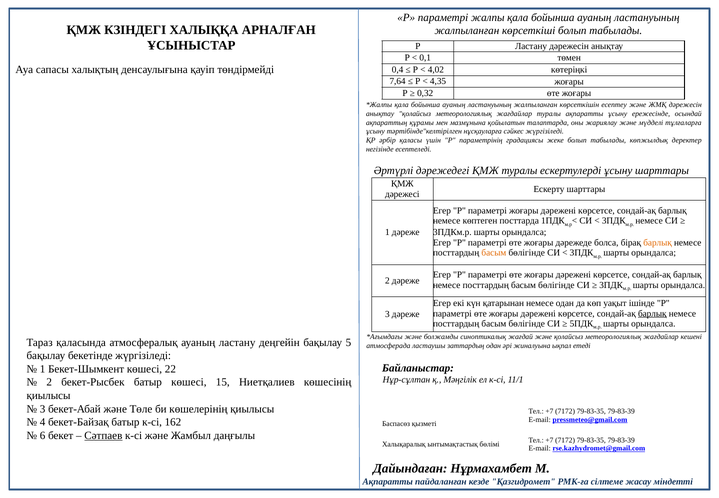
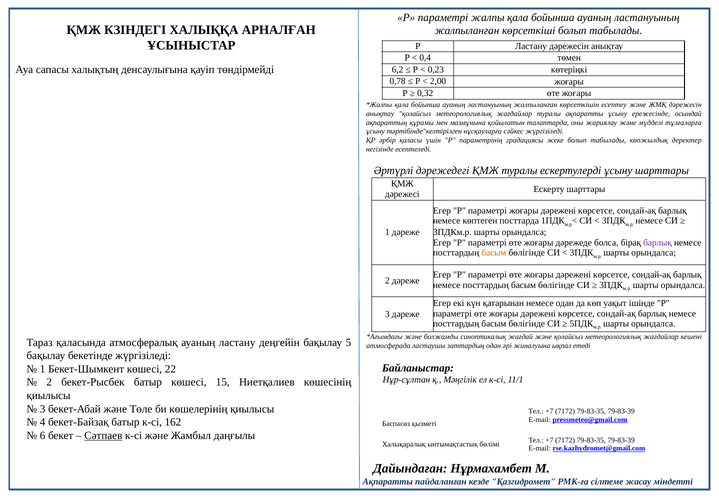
0,1: 0,1 -> 0,4
0,4: 0,4 -> 6,2
4,02: 4,02 -> 0,23
7,64: 7,64 -> 0,78
4,35: 4,35 -> 2,00
барлық at (658, 242) colour: orange -> purple
барлық at (652, 313) underline: present -> none
